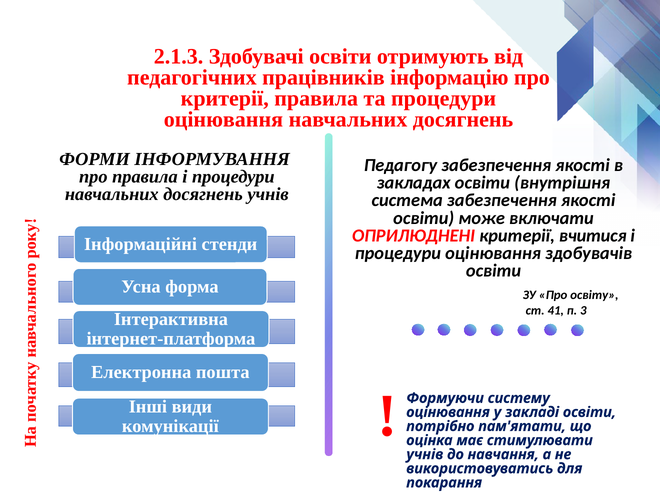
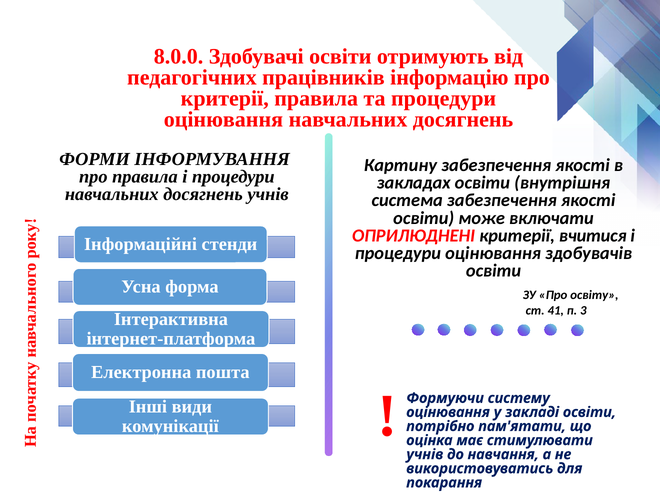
2.1.3: 2.1.3 -> 8.0.0
Педагогу: Педагогу -> Картину
